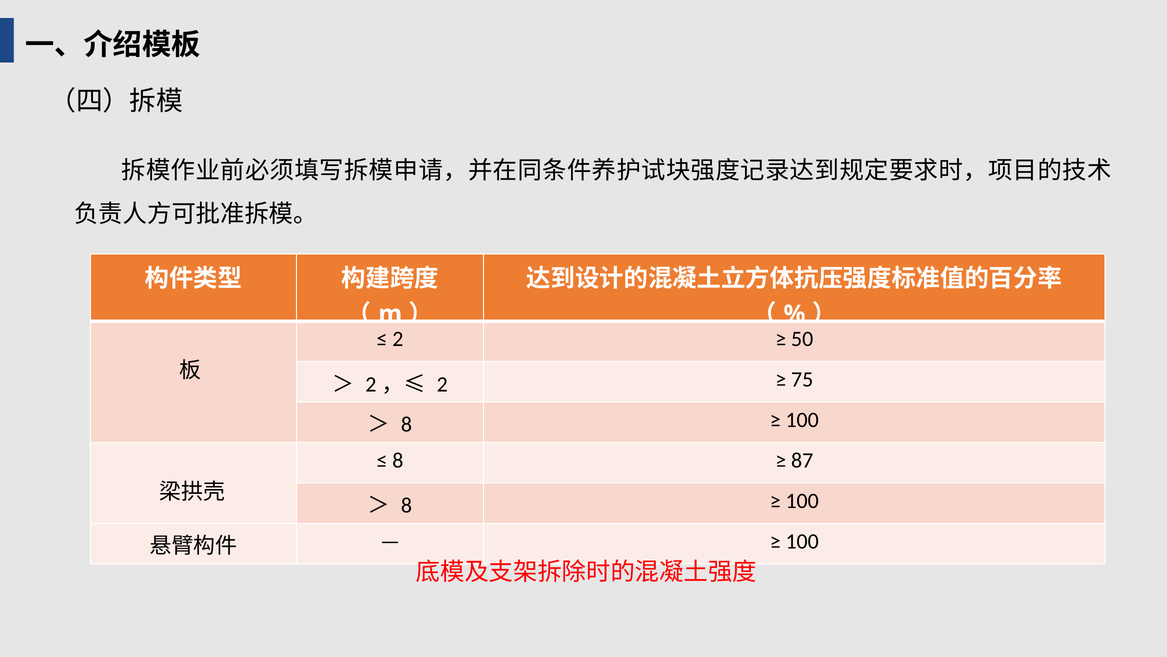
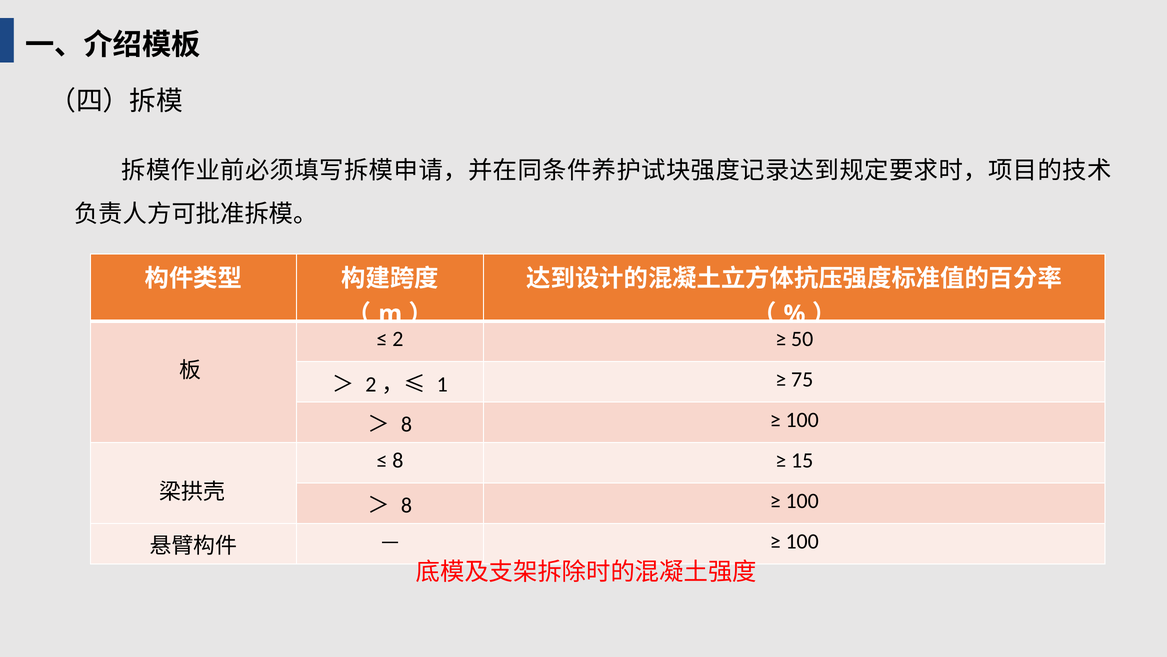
2，≤ 2: 2 -> 1
87: 87 -> 15
